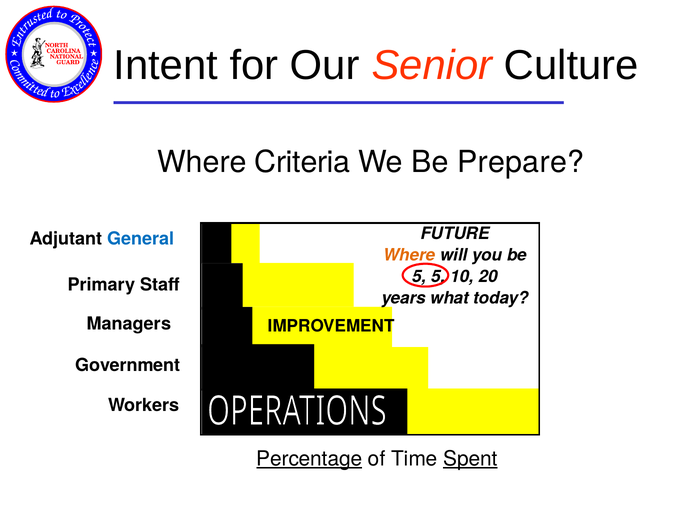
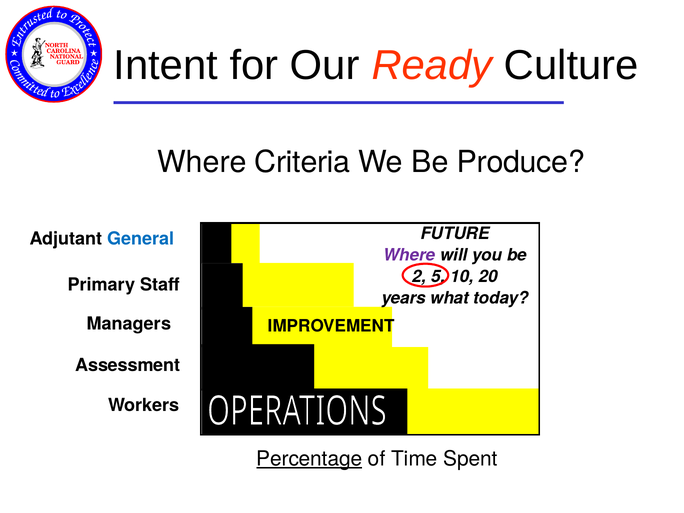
Senior: Senior -> Ready
Prepare: Prepare -> Produce
Where at (409, 255) colour: orange -> purple
5 at (420, 277): 5 -> 2
Government: Government -> Assessment
Spent underline: present -> none
